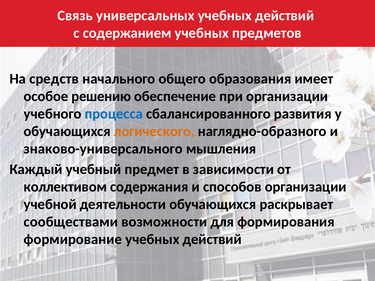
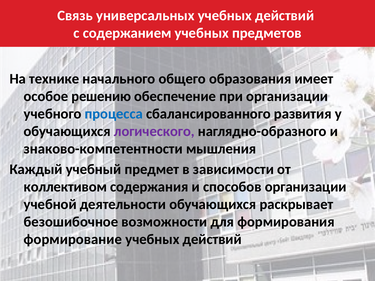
средств: средств -> технике
логического colour: orange -> purple
знаково-универсального: знаково-универсального -> знаково-компетентности
сообществами: сообществами -> безошибочное
